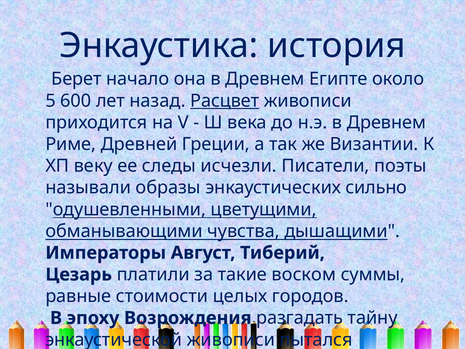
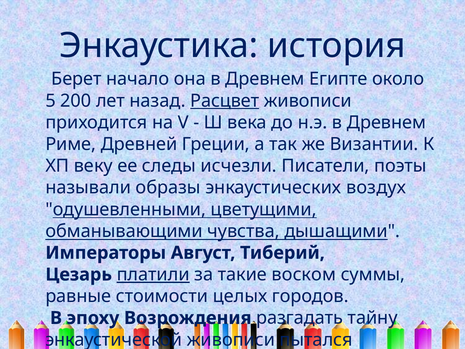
600: 600 -> 200
сильно: сильно -> воздух
платили underline: none -> present
